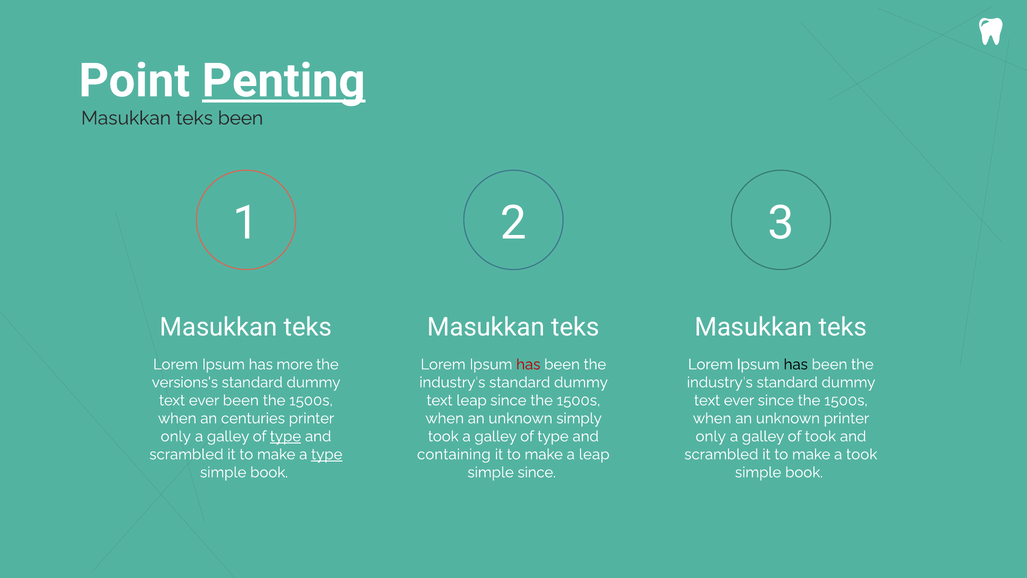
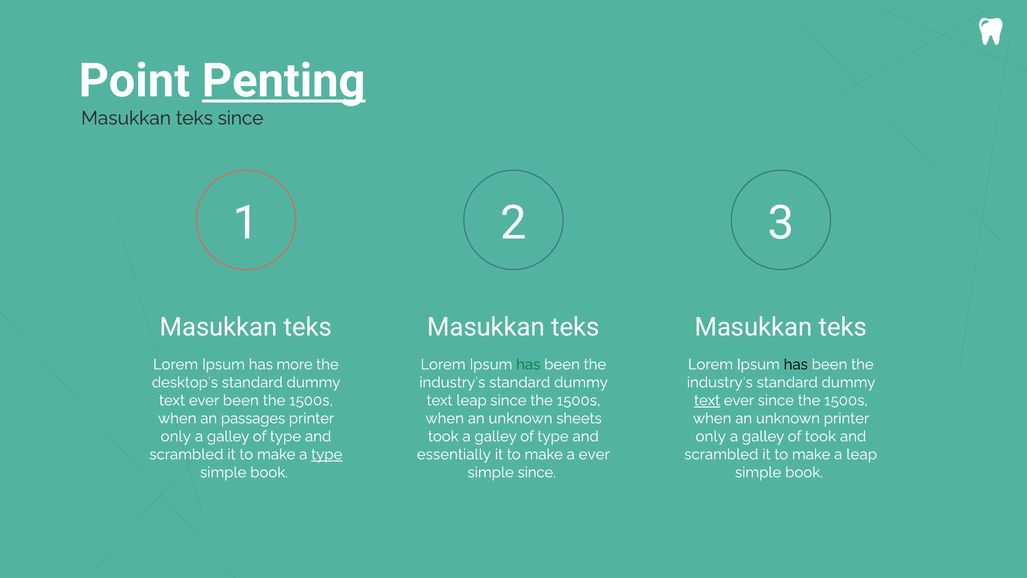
teks been: been -> since
has at (528, 364) colour: red -> green
versions's: versions's -> desktop's
text at (707, 400) underline: none -> present
centuries: centuries -> passages
simply: simply -> sheets
type at (286, 436) underline: present -> none
containing: containing -> essentially
a leap: leap -> ever
a took: took -> leap
